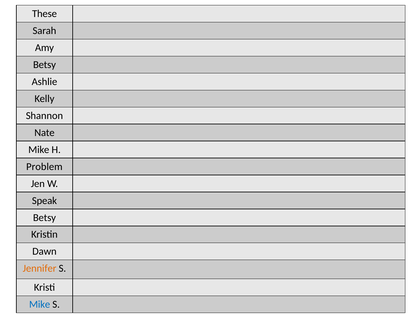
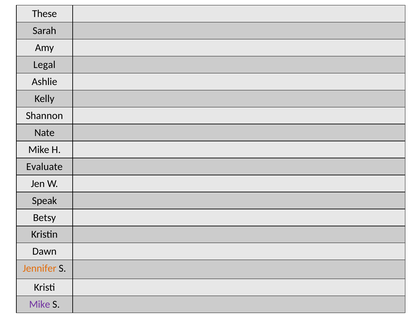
Betsy at (45, 65): Betsy -> Legal
Problem: Problem -> Evaluate
Mike at (40, 304) colour: blue -> purple
